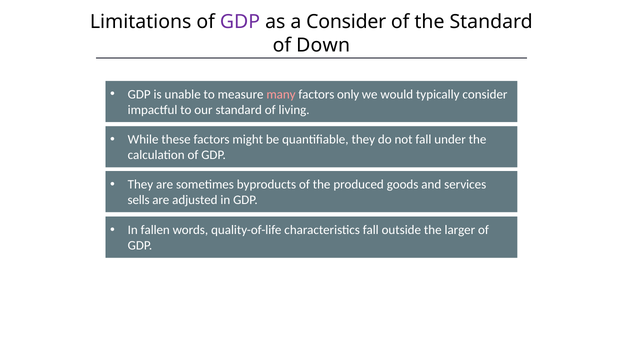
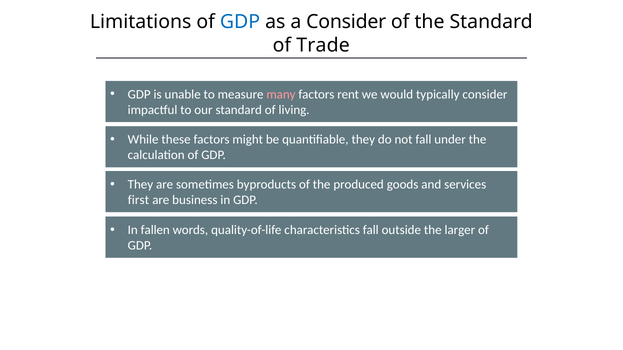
GDP at (240, 22) colour: purple -> blue
Down: Down -> Trade
only: only -> rent
sells: sells -> first
adjusted: adjusted -> business
